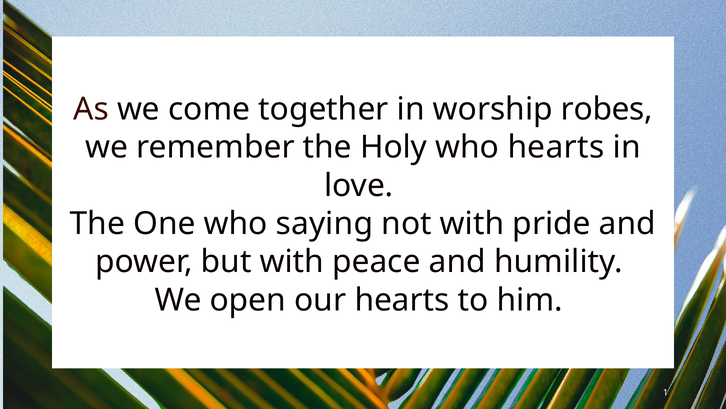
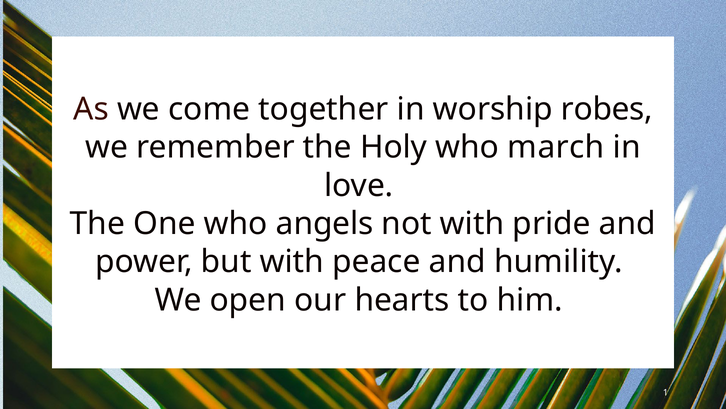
who hearts: hearts -> march
saying: saying -> angels
